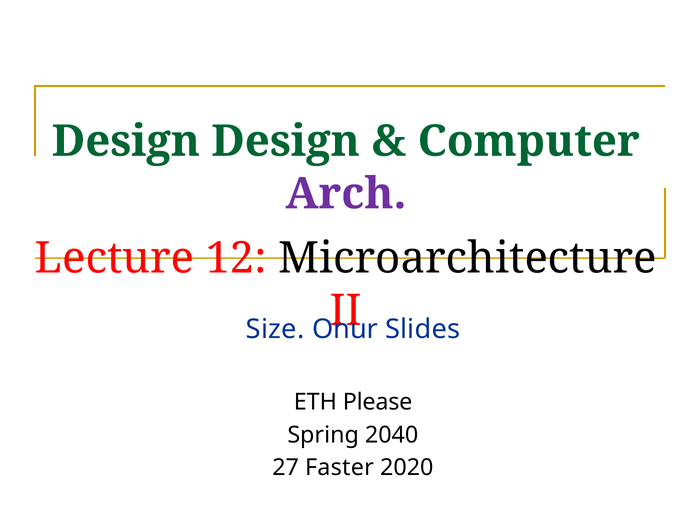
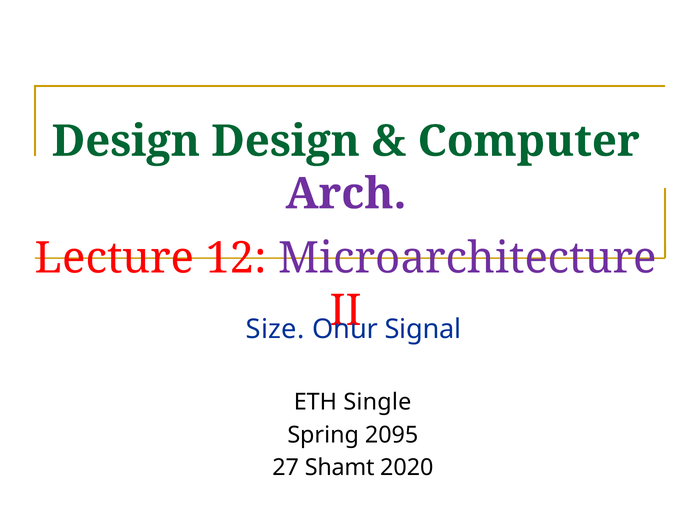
Microarchitecture colour: black -> purple
Slides: Slides -> Signal
Please: Please -> Single
2040: 2040 -> 2095
Faster: Faster -> Shamt
